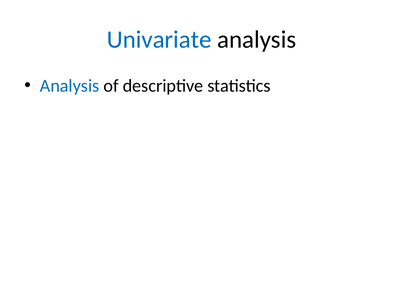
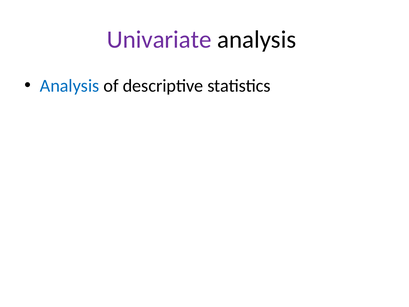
Univariate colour: blue -> purple
